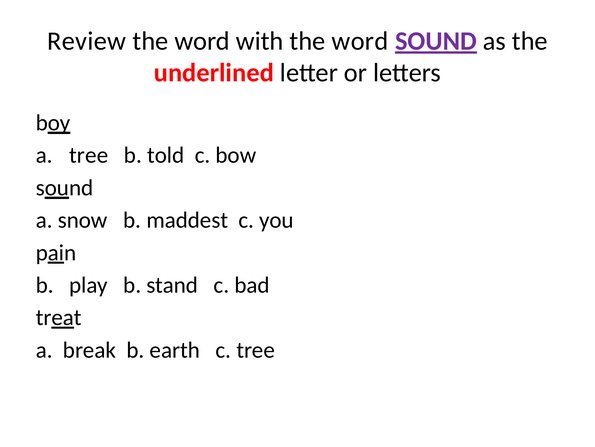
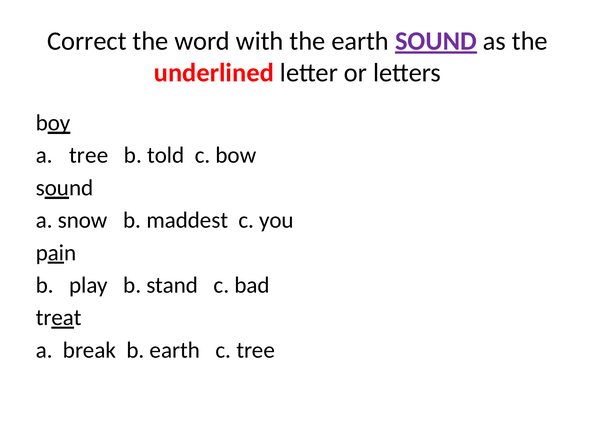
Review: Review -> Correct
with the word: word -> earth
